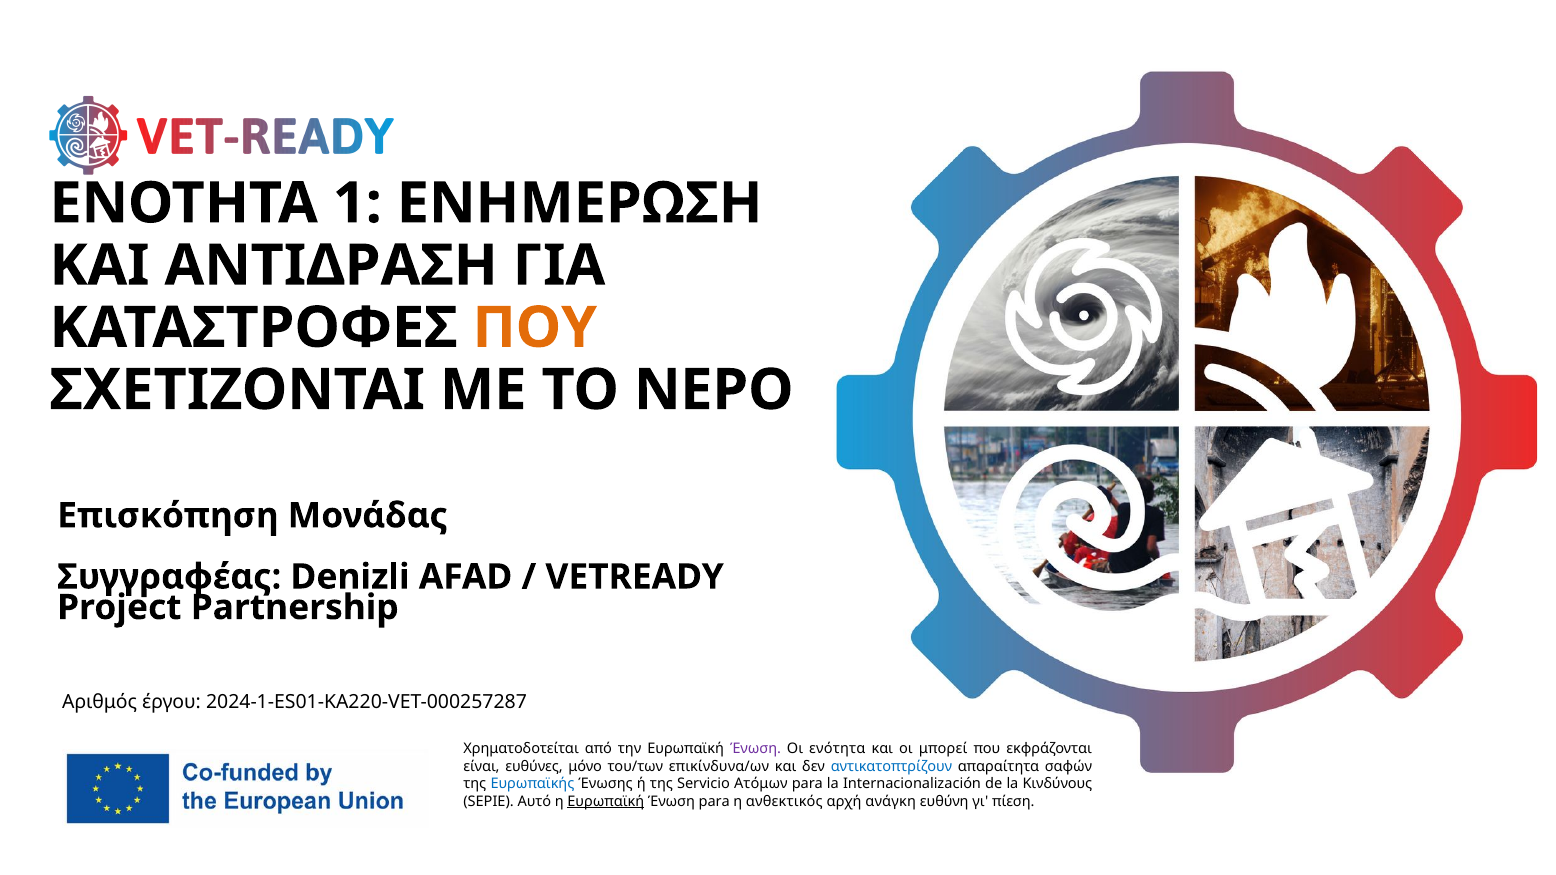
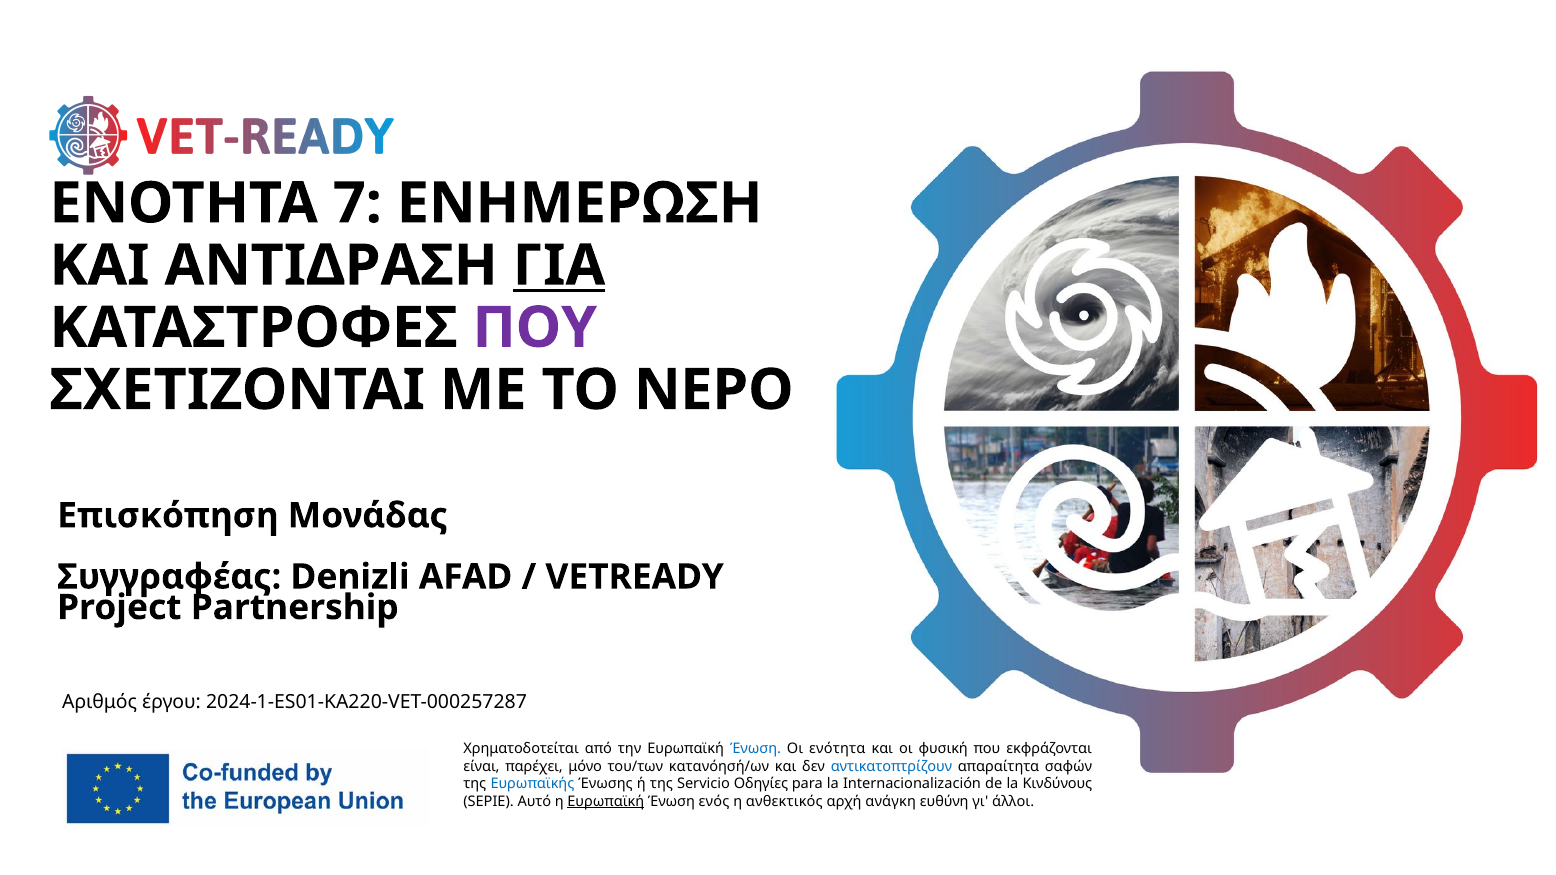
1: 1 -> 7
ΓΙΑ underline: none -> present
ΠΟΥ at (535, 328) colour: orange -> purple
Ένωση at (756, 749) colour: purple -> blue
μπορεί: μπορεί -> φυσική
ευθύνες: ευθύνες -> παρέχει
επικίνδυνα/ων: επικίνδυνα/ων -> κατανόησή/ων
Ατόμων: Ατόμων -> Οδηγίες
Ένωση para: para -> ενός
πίεση: πίεση -> άλλοι
